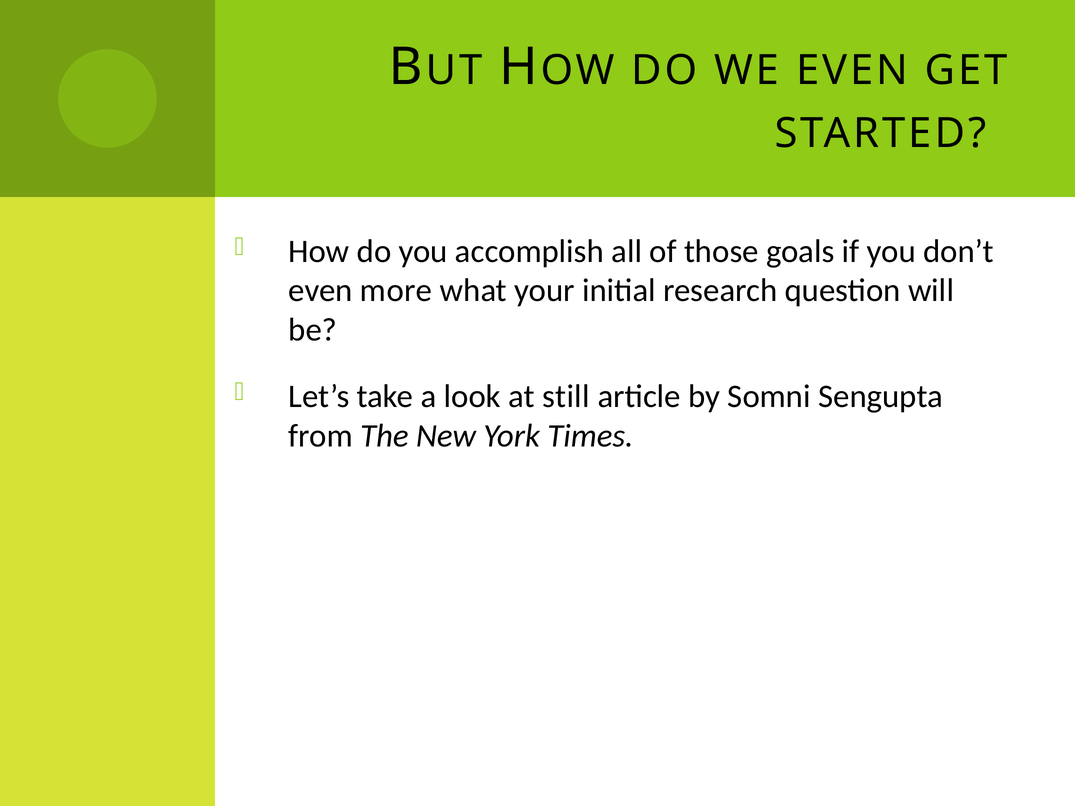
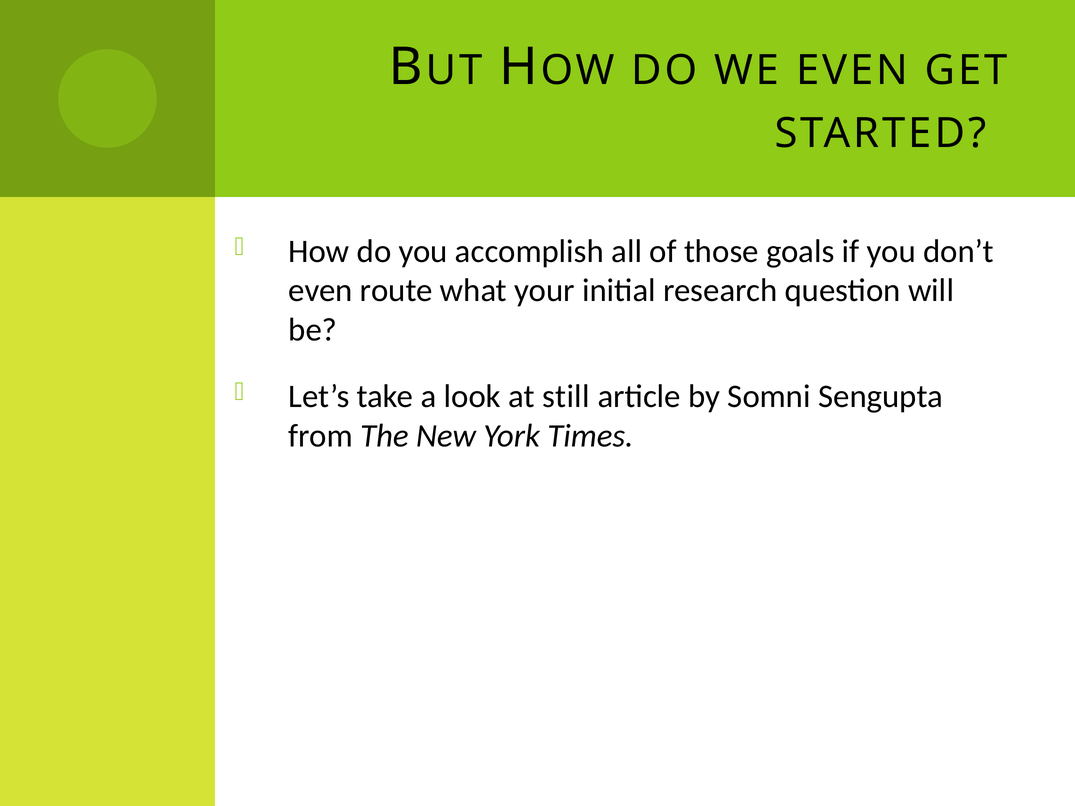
more: more -> route
